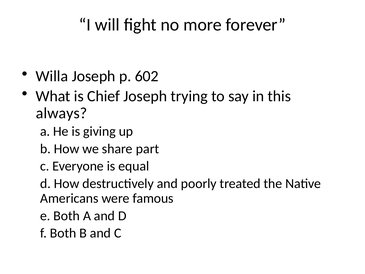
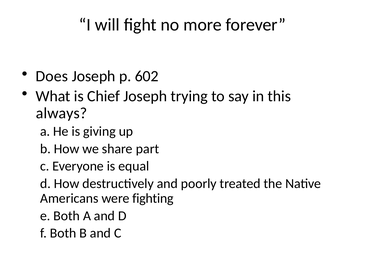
Willa: Willa -> Does
famous: famous -> fighting
